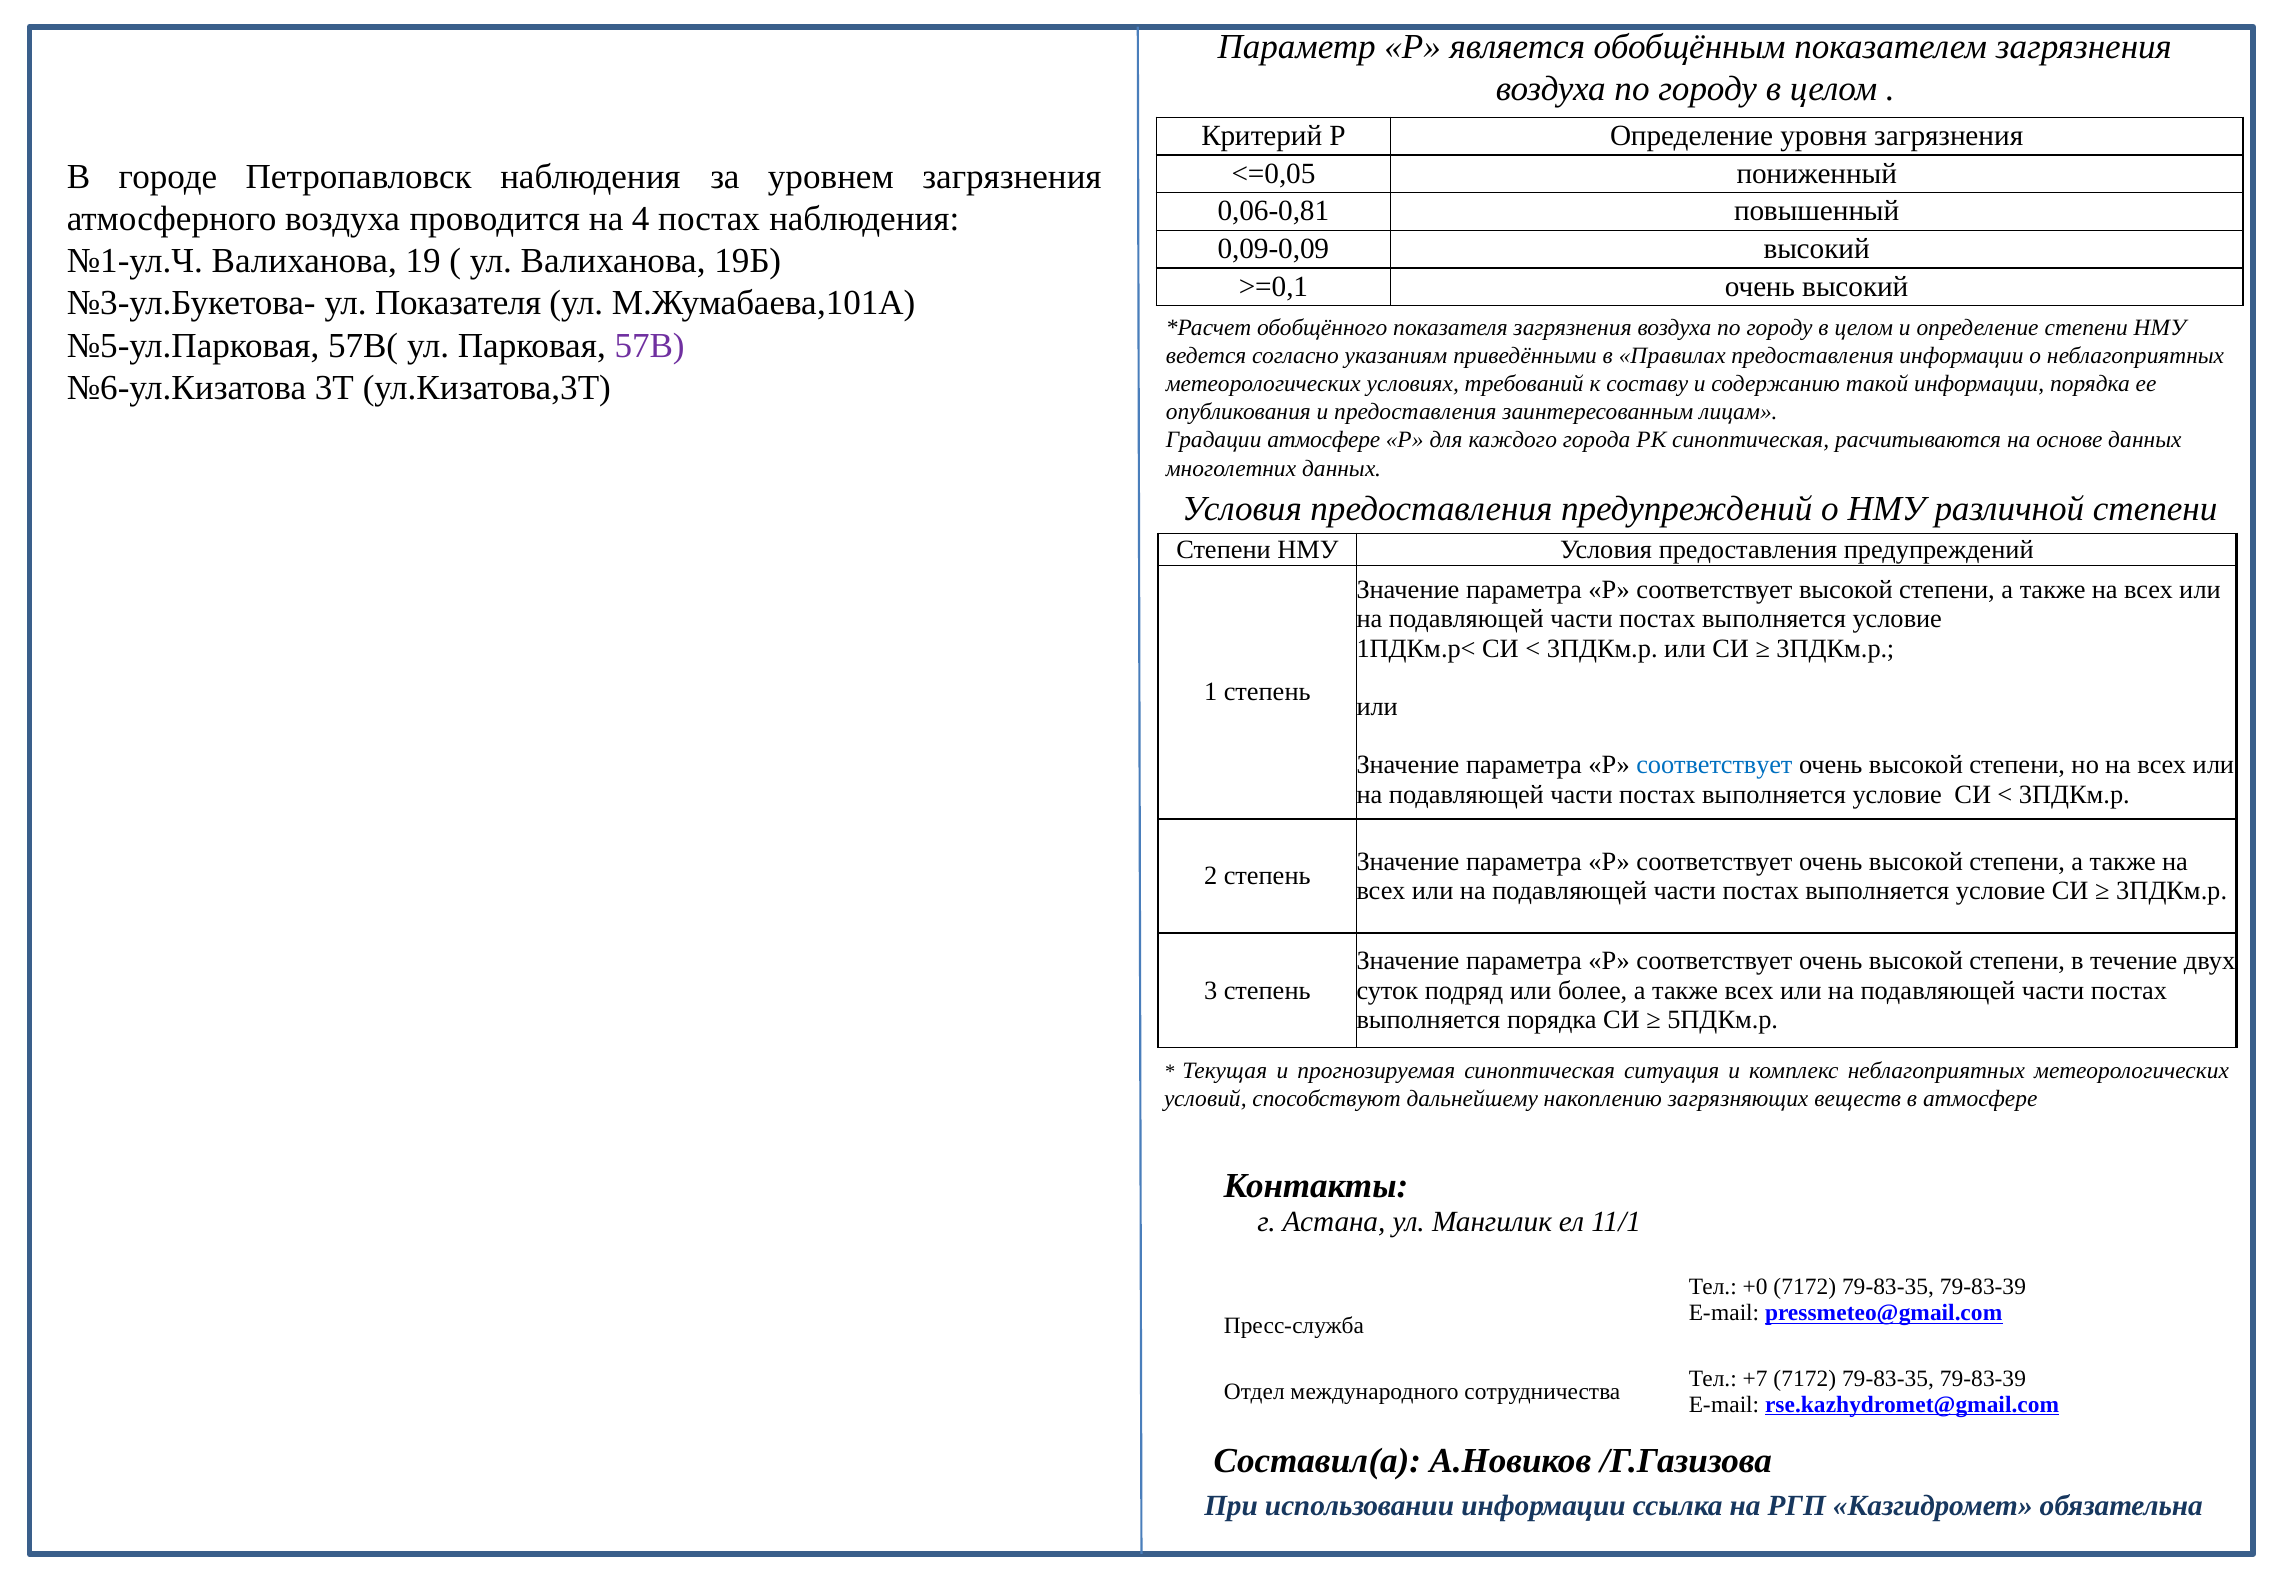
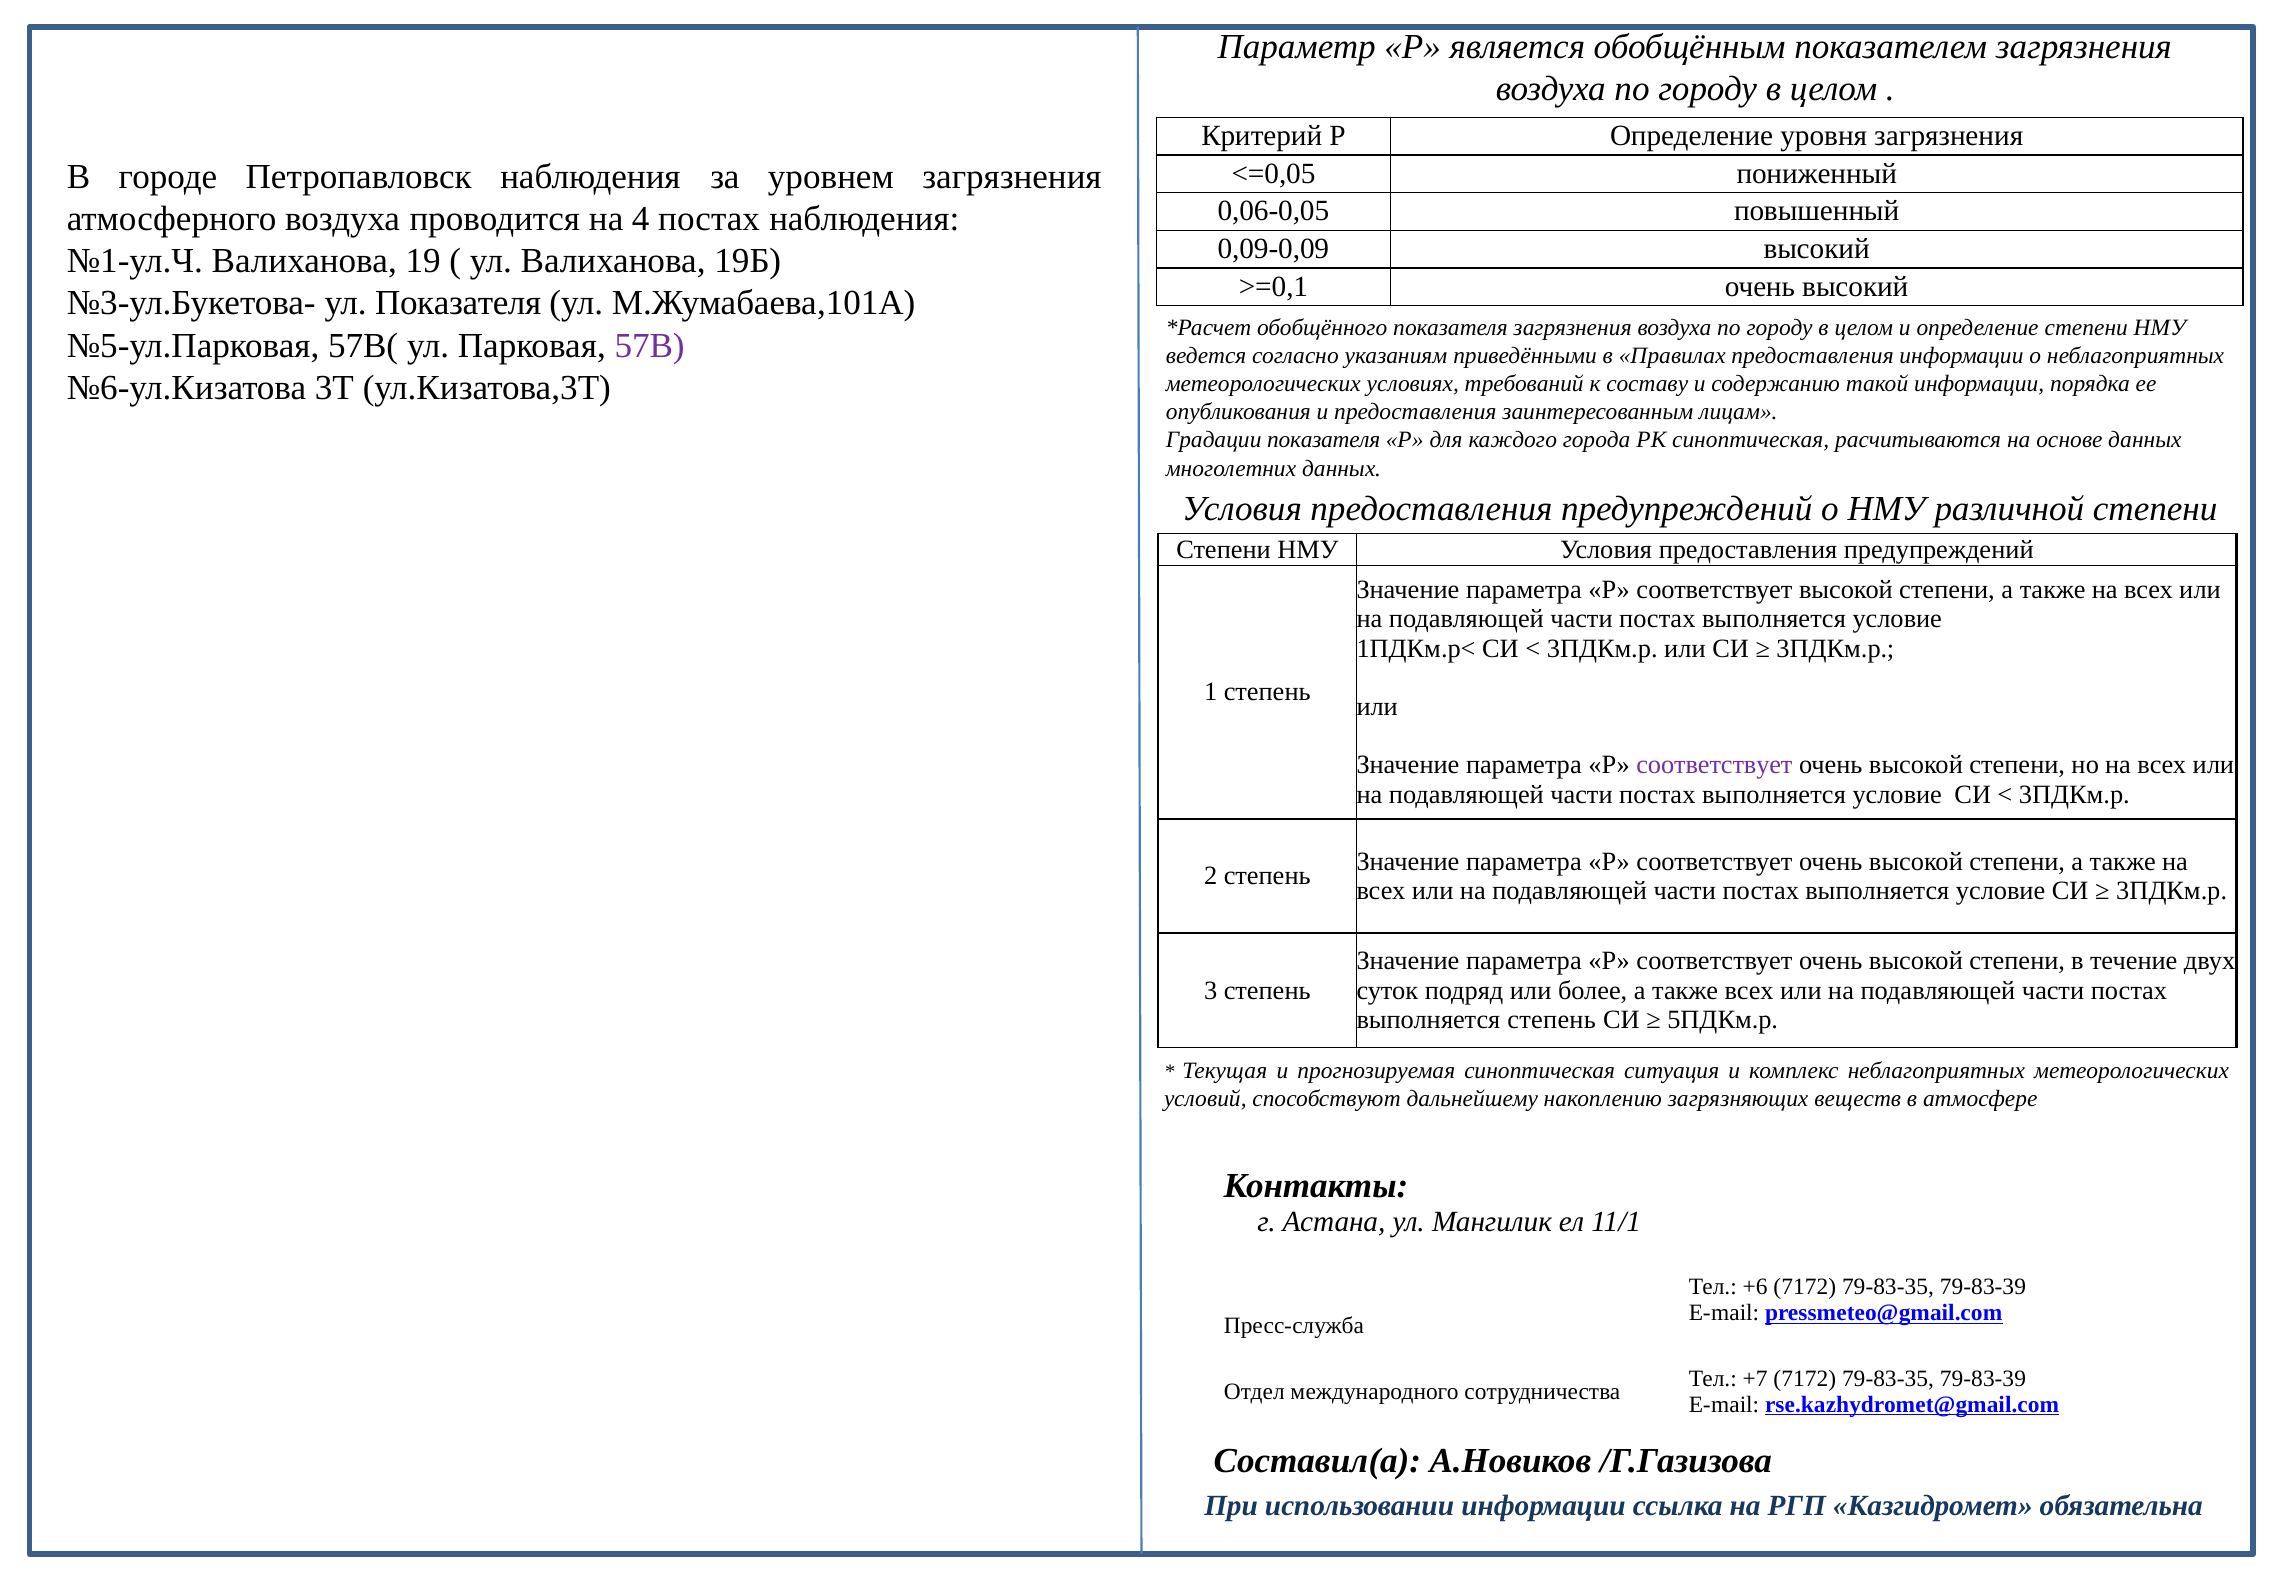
0,06-0,81: 0,06-0,81 -> 0,06-0,05
Градации атмосфере: атмосфере -> показателя
соответствует at (1714, 765) colour: blue -> purple
выполняется порядка: порядка -> степень
+0: +0 -> +6
